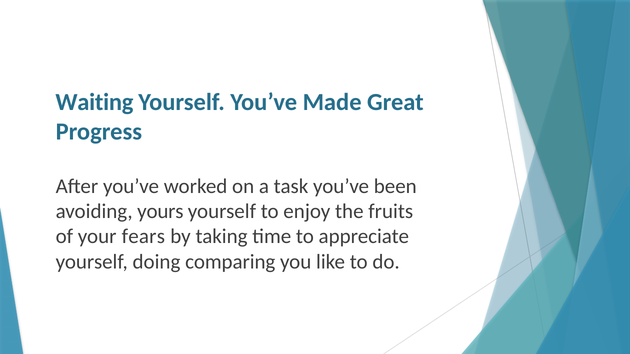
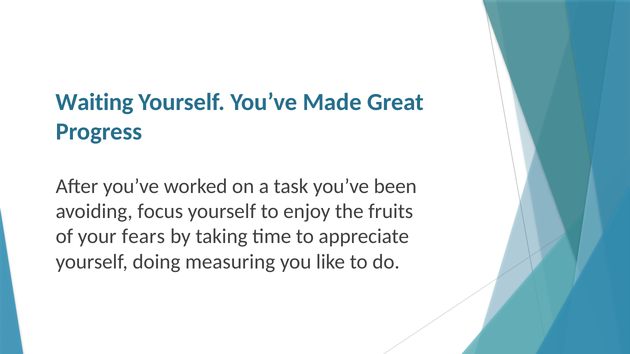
yours: yours -> focus
comparing: comparing -> measuring
